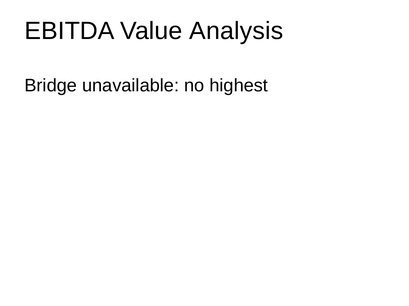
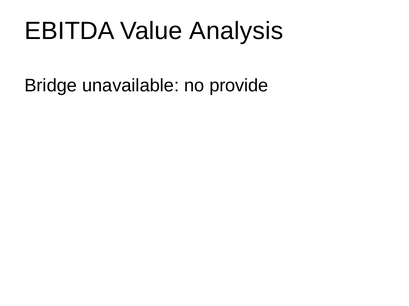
highest: highest -> provide
